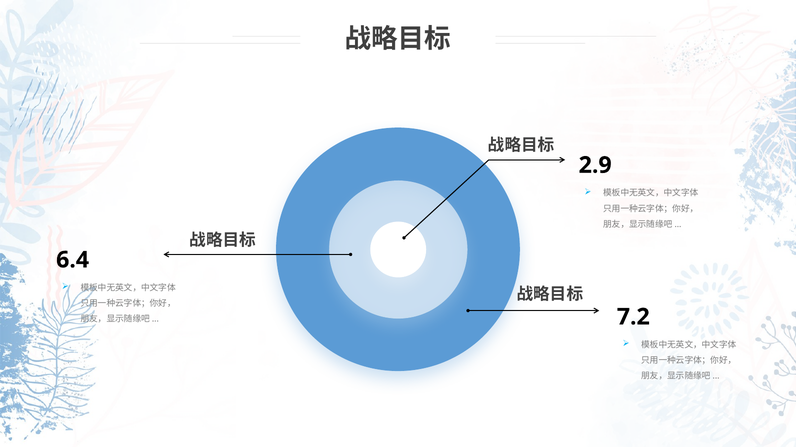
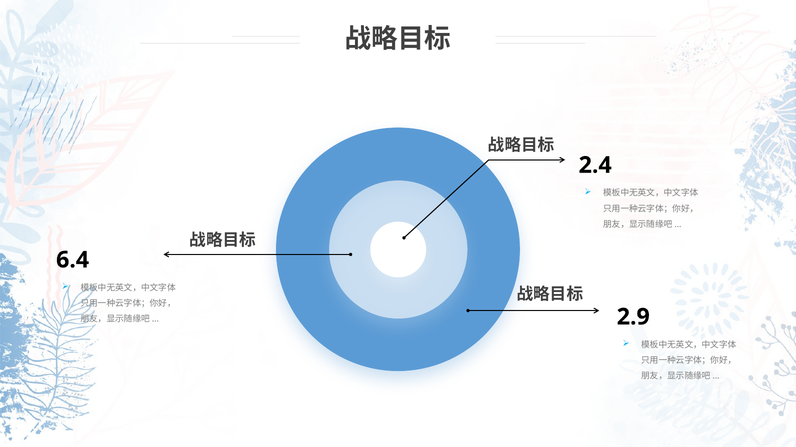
2.9: 2.9 -> 2.4
7.2: 7.2 -> 2.9
